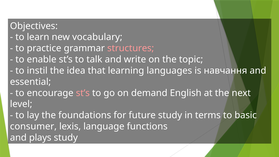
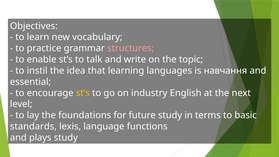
st’s at (83, 93) colour: pink -> yellow
demand: demand -> industry
consumer: consumer -> standards
